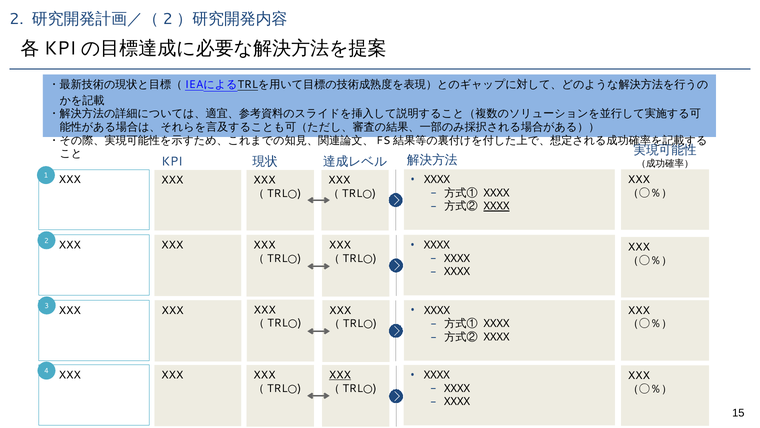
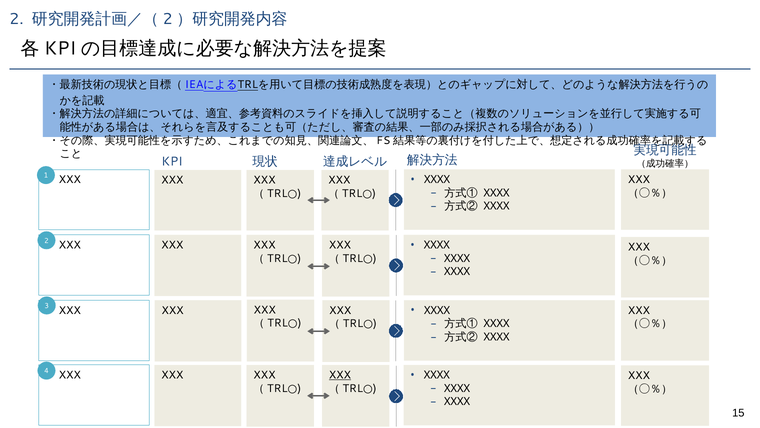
XXXX at (497, 206) underline: present -> none
